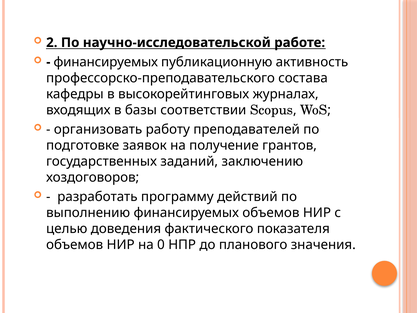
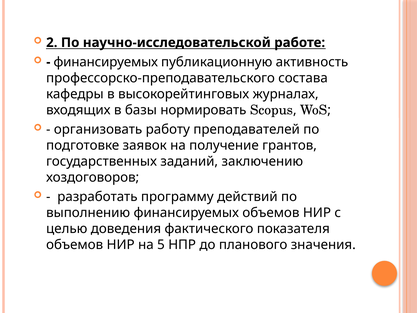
соответствии: соответствии -> нормировать
0: 0 -> 5
